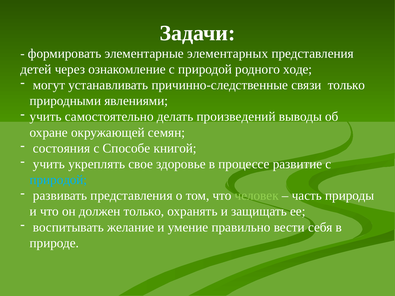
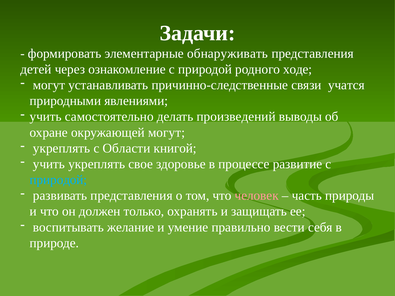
элементарных: элементарных -> обнаруживать
связи только: только -> учатся
окружающей семян: семян -> могут
состояния at (62, 148): состояния -> укреплять
Способе: Способе -> Области
человек colour: light green -> pink
